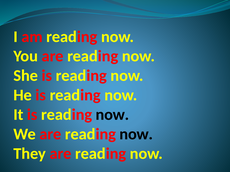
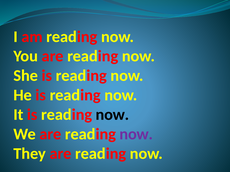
now at (136, 134) colour: black -> purple
